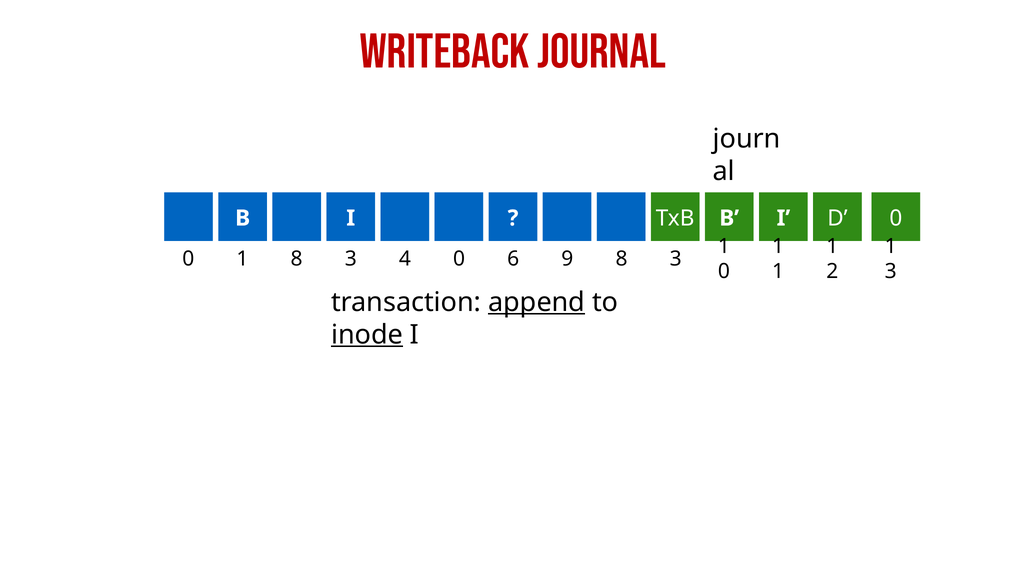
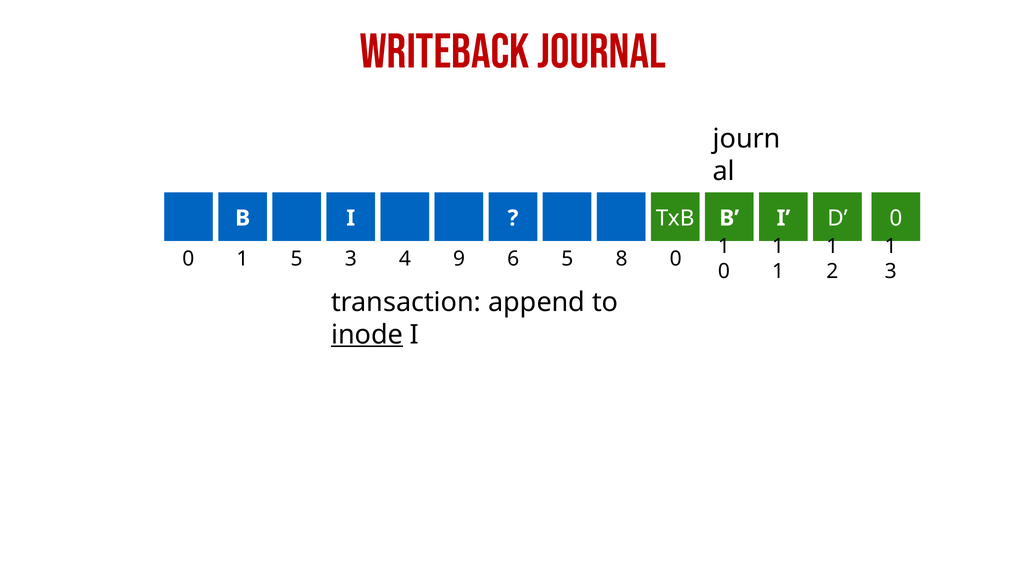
1 8: 8 -> 5
0 0: 0 -> 9
4 9: 9 -> 5
3 at (676, 259): 3 -> 0
append underline: present -> none
